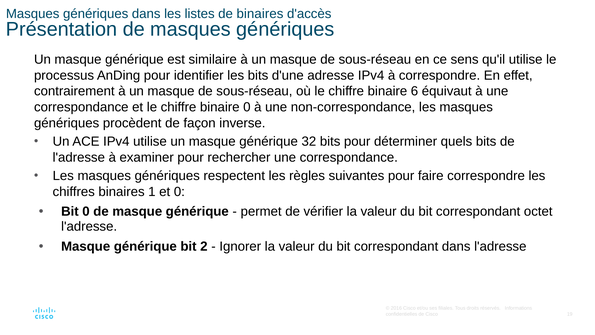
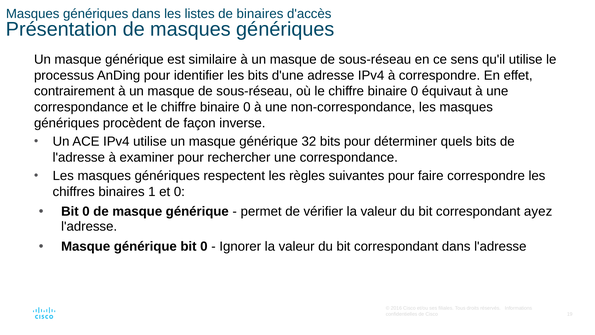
6 at (414, 91): 6 -> 0
octet: octet -> ayez
générique bit 2: 2 -> 0
